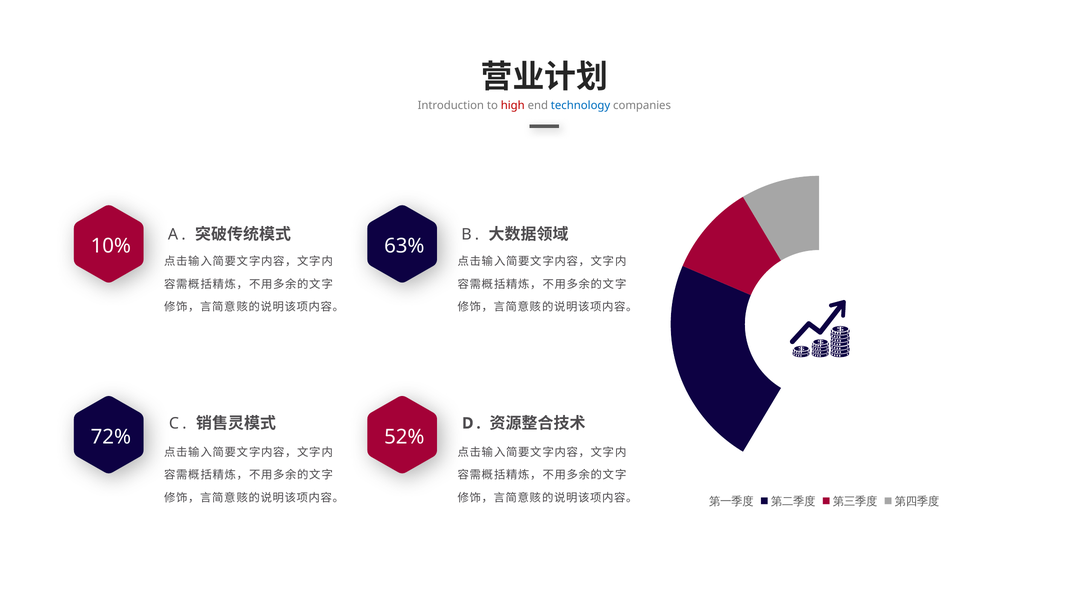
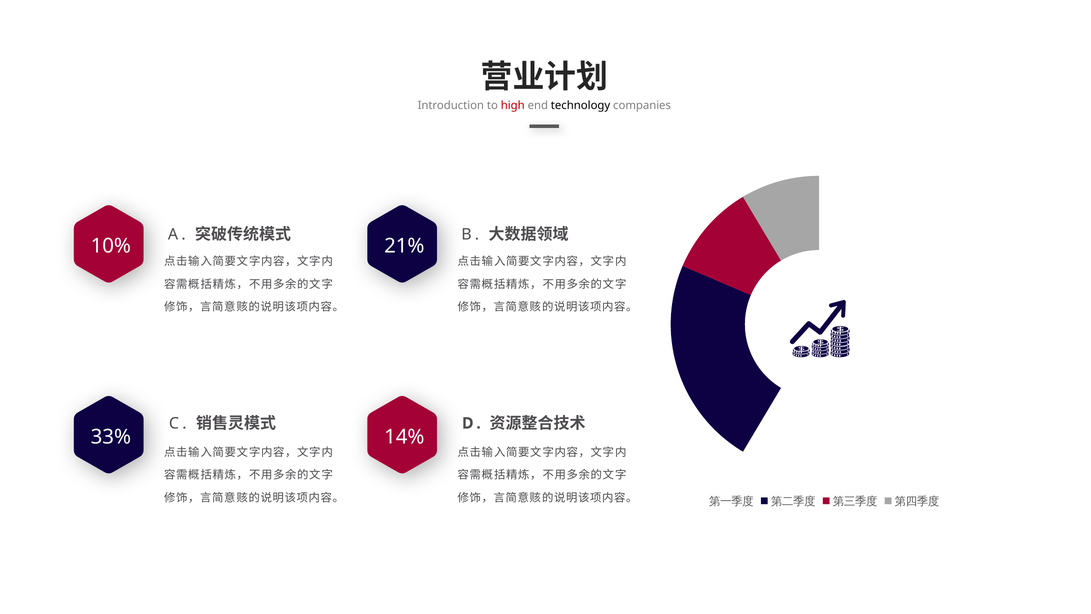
technology colour: blue -> black
63%: 63% -> 21%
72%: 72% -> 33%
52%: 52% -> 14%
